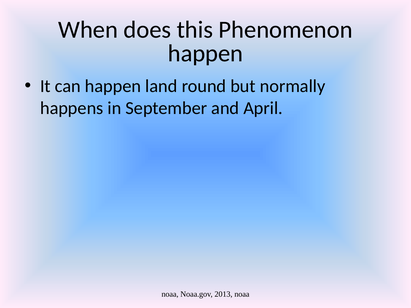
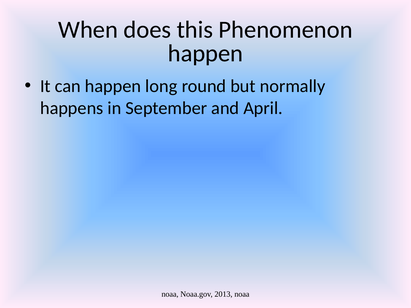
land: land -> long
